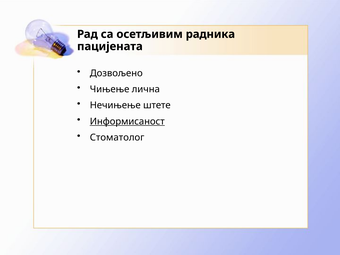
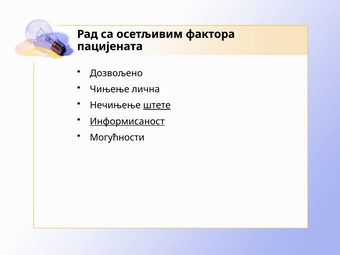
радника: радника -> фактора
штете underline: none -> present
Стоматолог: Стоматолог -> Могућности
